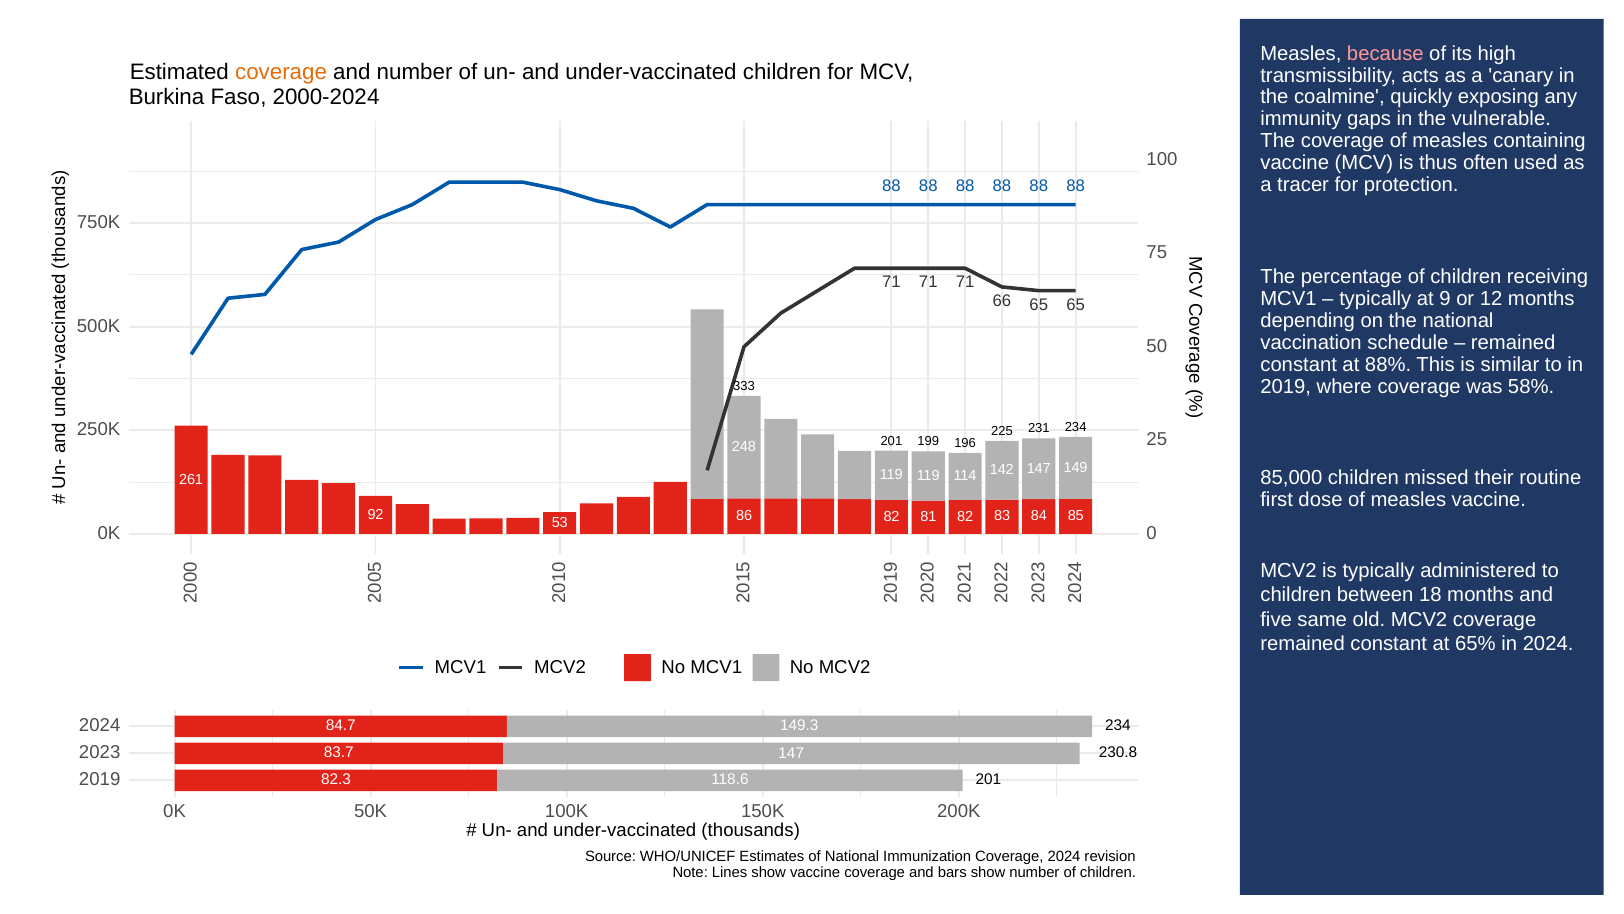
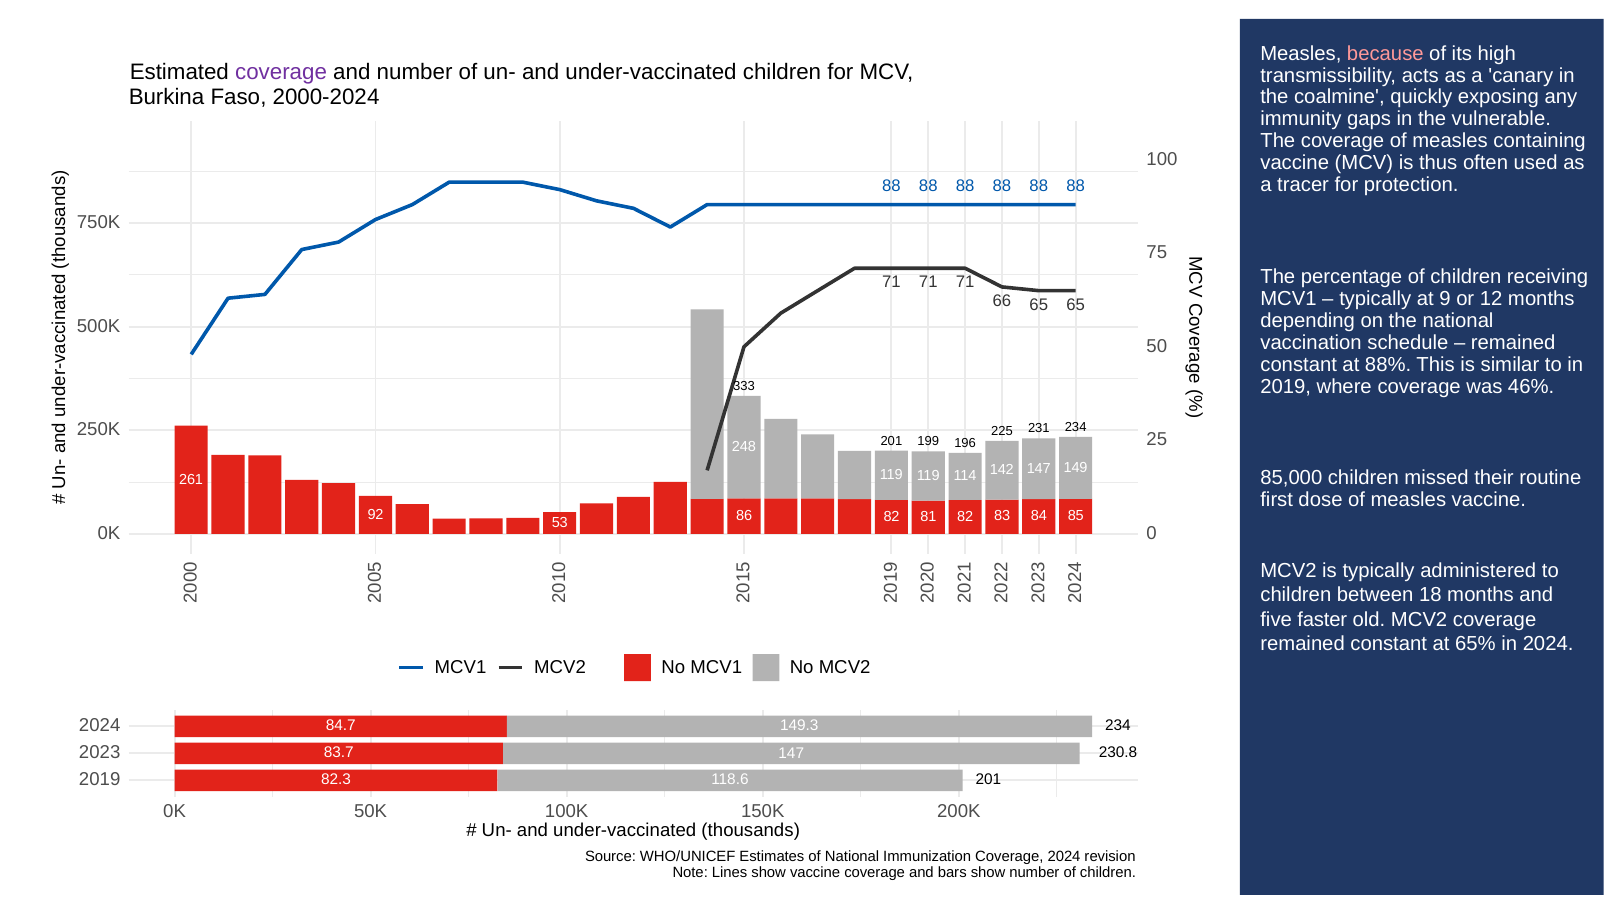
coverage at (281, 72) colour: orange -> purple
58%: 58% -> 46%
same: same -> faster
